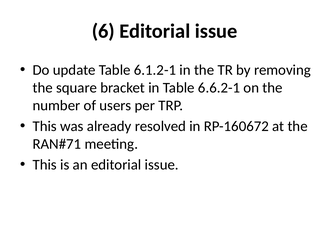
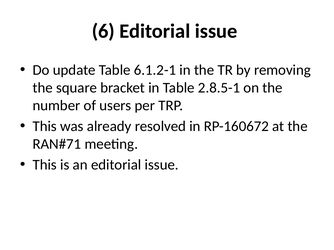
6.6.2-1: 6.6.2-1 -> 2.8.5-1
